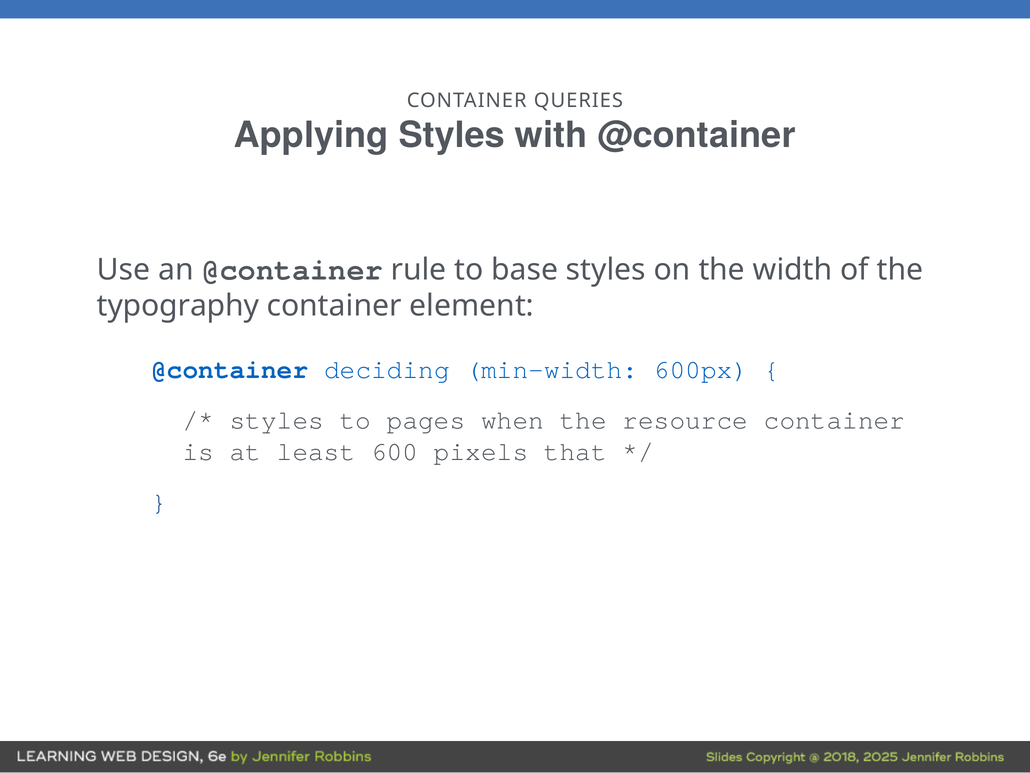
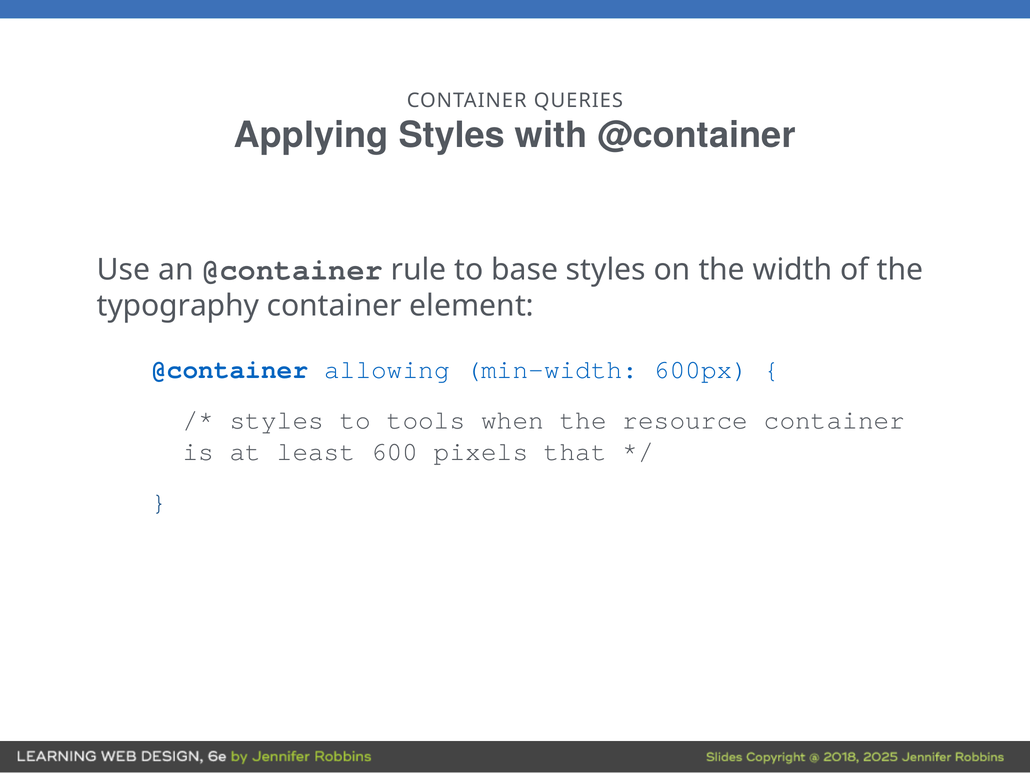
deciding: deciding -> allowing
pages: pages -> tools
